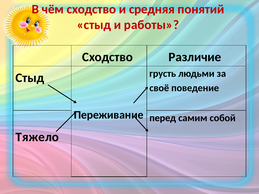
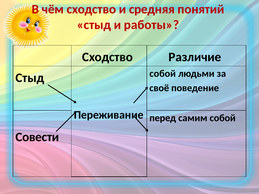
грусть at (163, 74): грусть -> собой
Тяжело: Тяжело -> Совести
